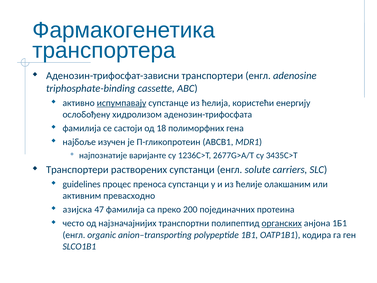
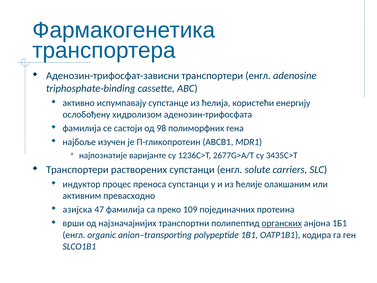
испумпавају underline: present -> none
18: 18 -> 98
guidelines: guidelines -> индуктор
200: 200 -> 109
често: често -> врши
